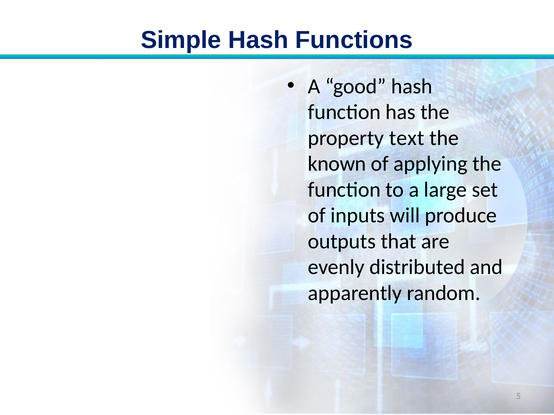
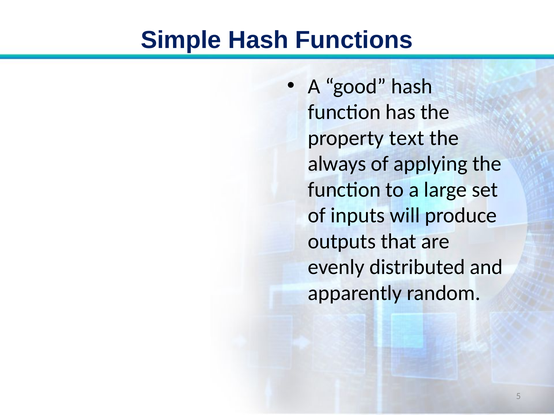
known: known -> always
